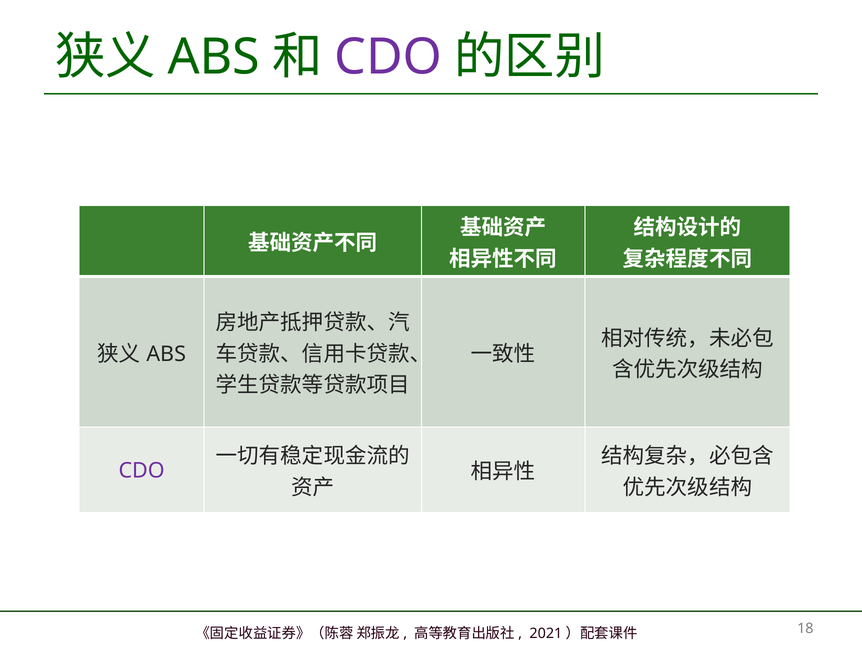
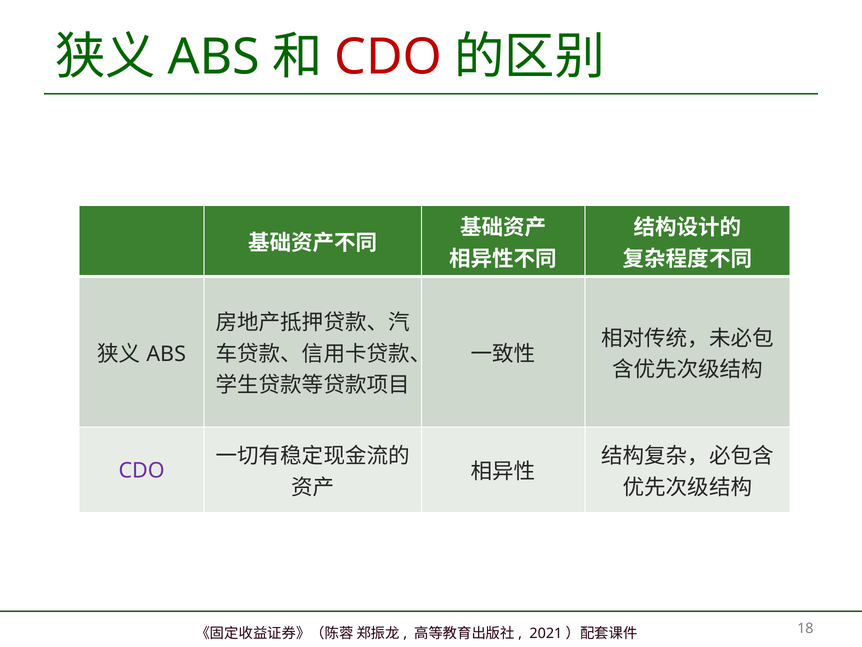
CDO at (388, 57) colour: purple -> red
